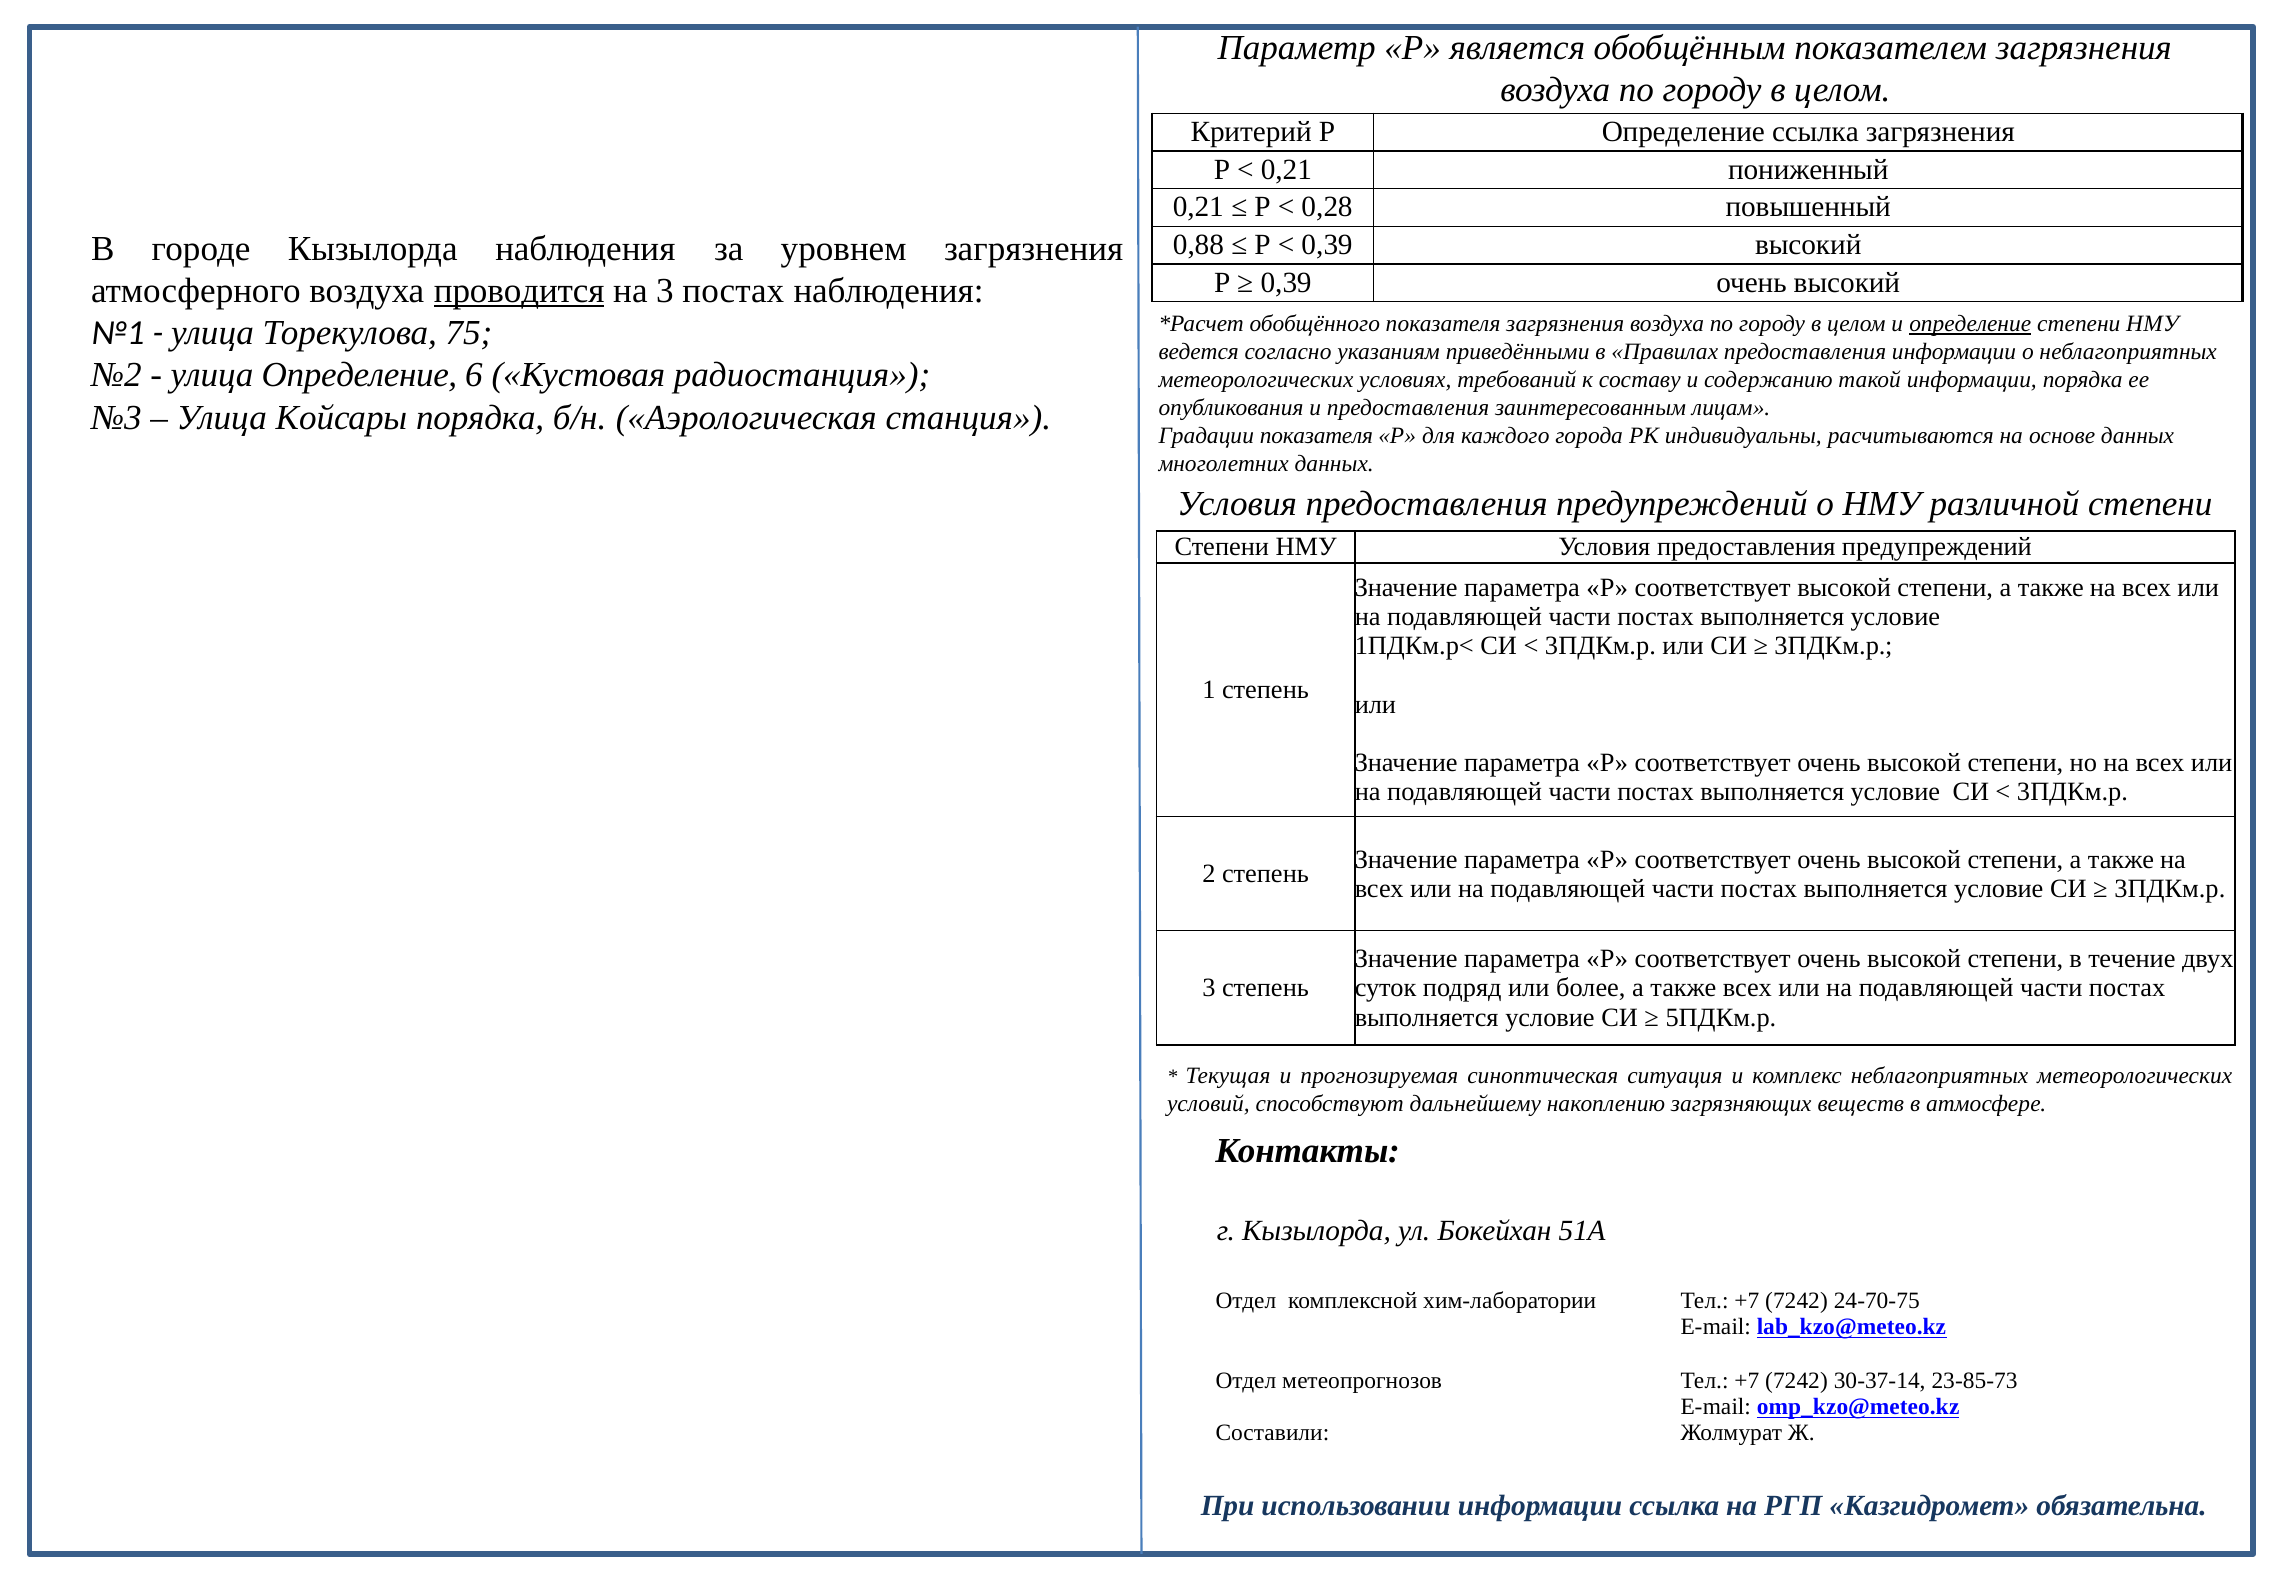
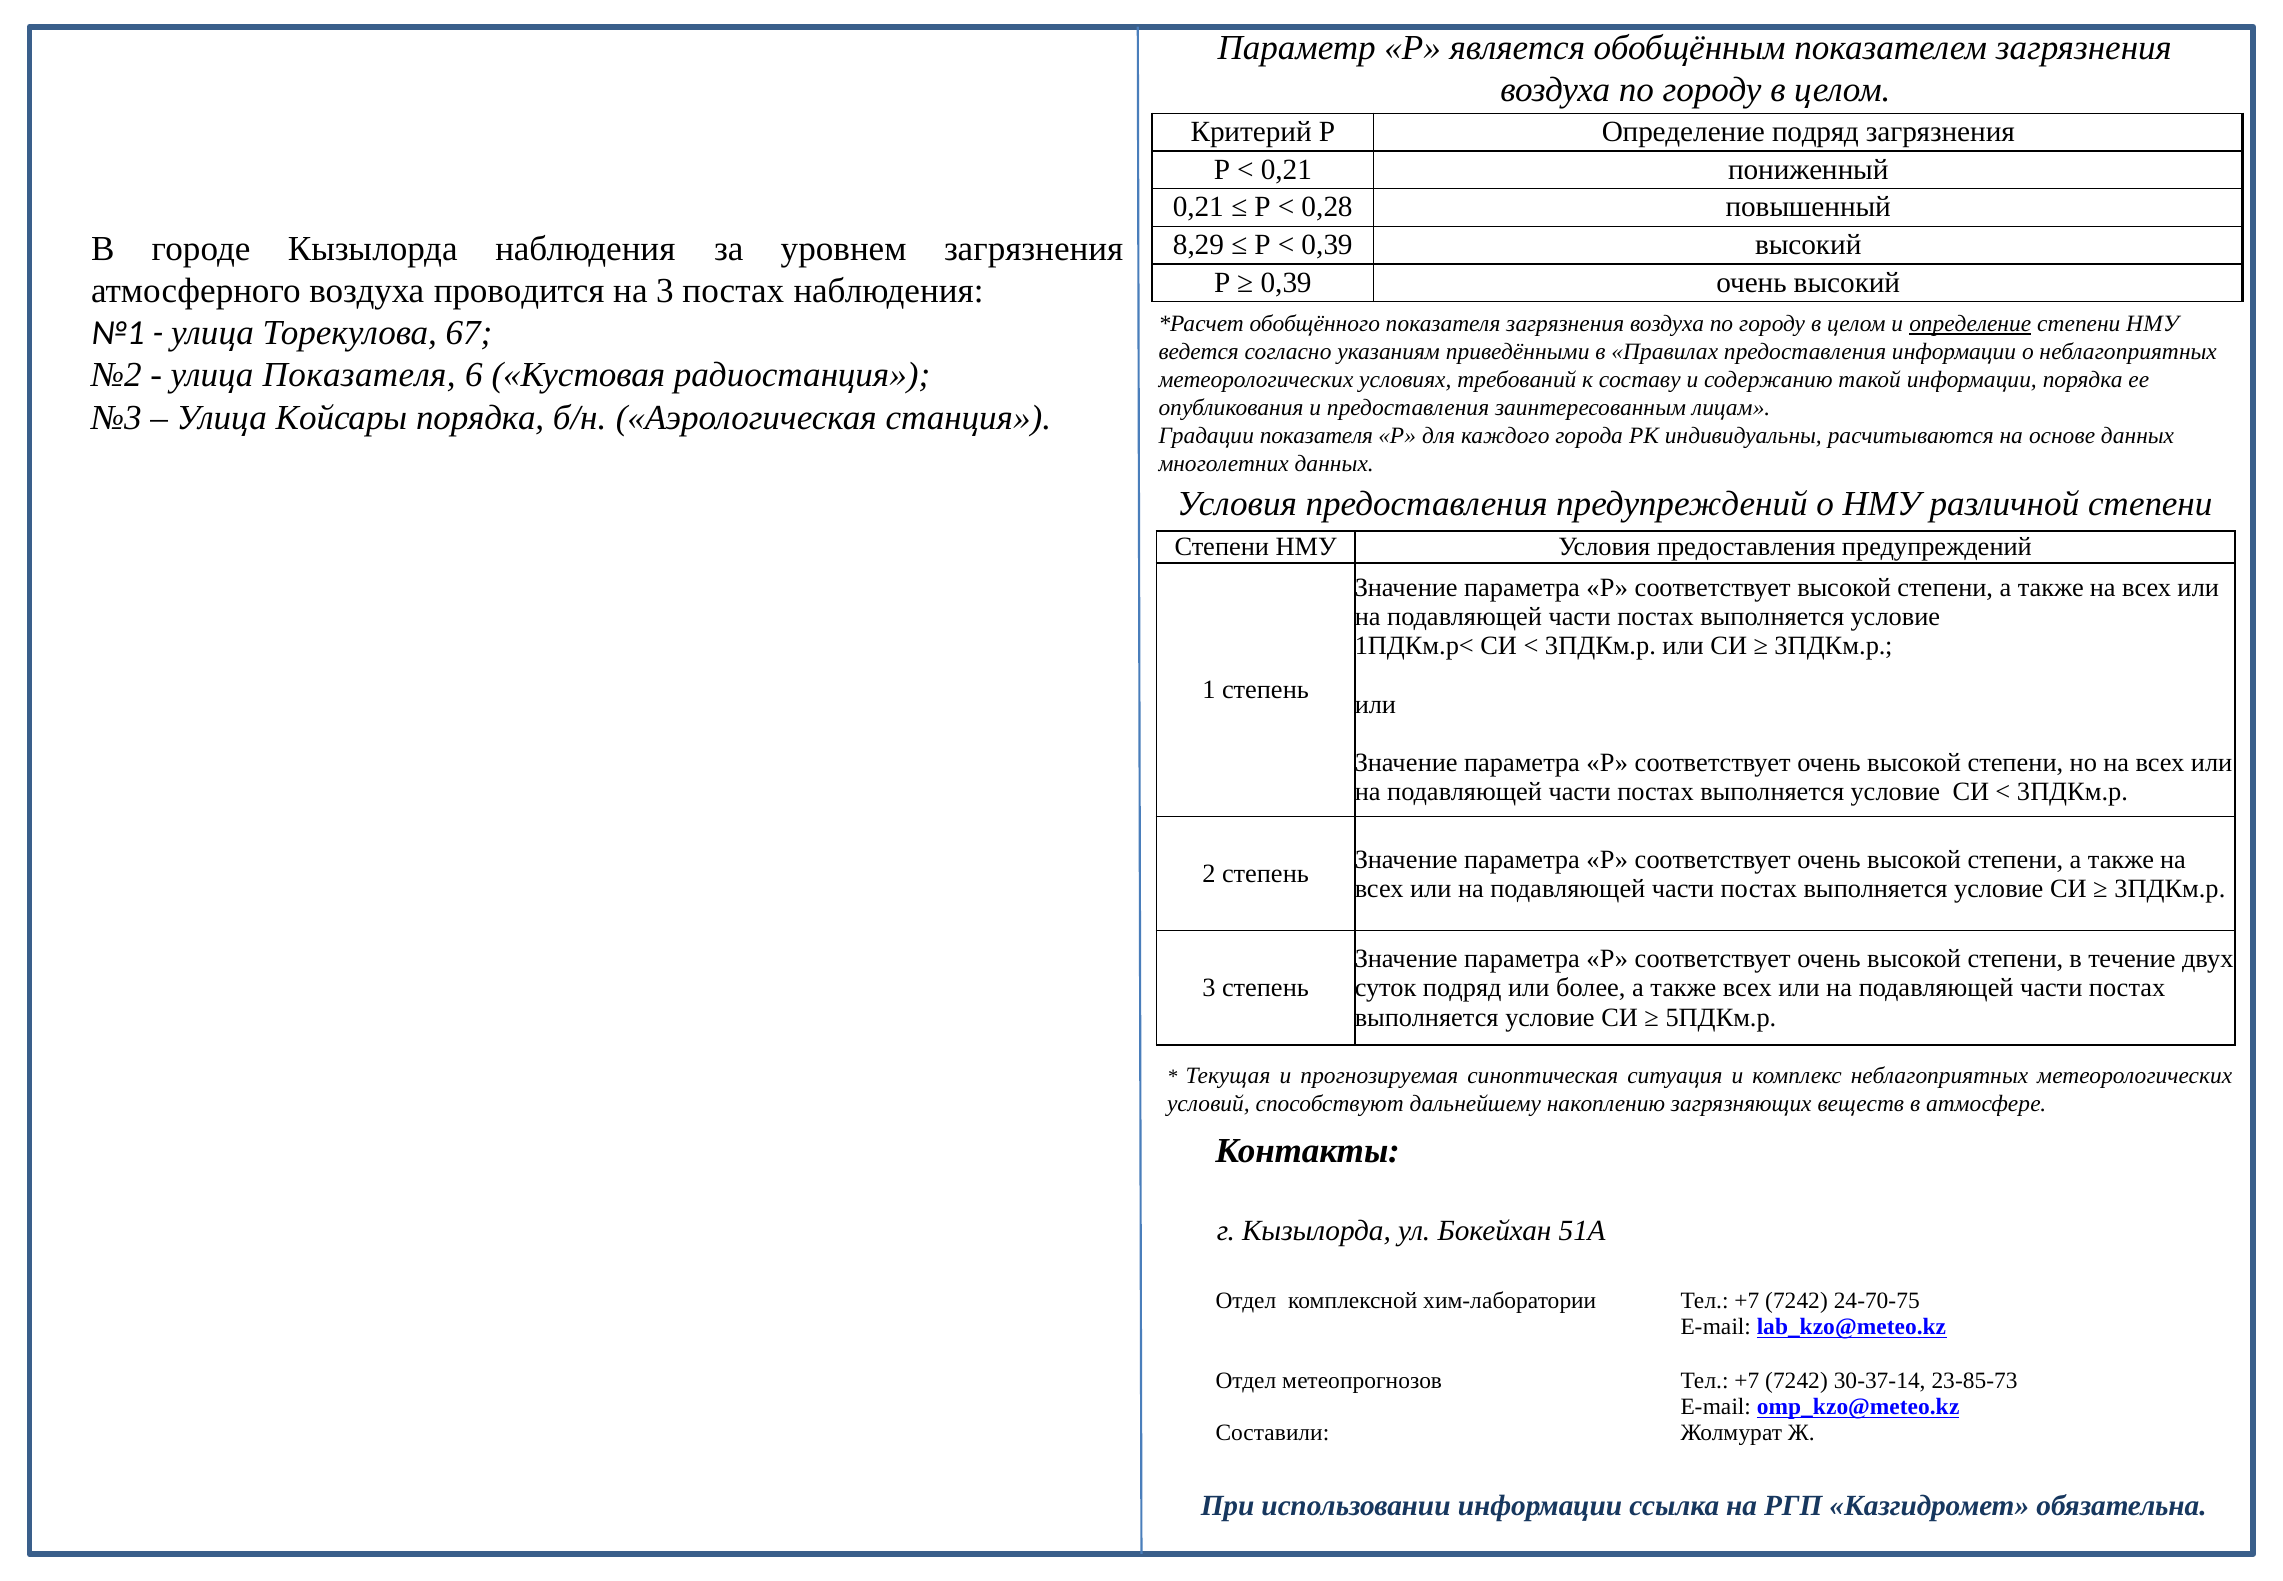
Определение ссылка: ссылка -> подряд
0,88: 0,88 -> 8,29
проводится underline: present -> none
75: 75 -> 67
улица Определение: Определение -> Показателя
